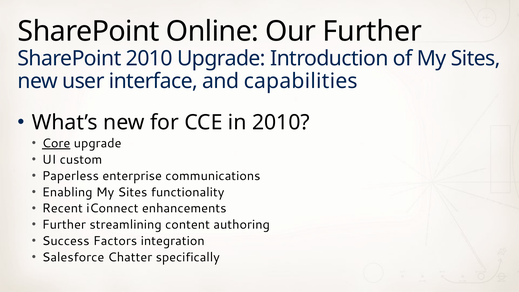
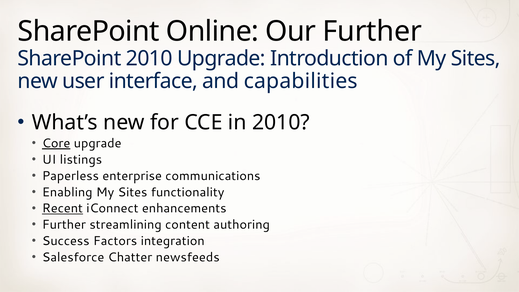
custom: custom -> listings
Recent underline: none -> present
specifically: specifically -> newsfeeds
